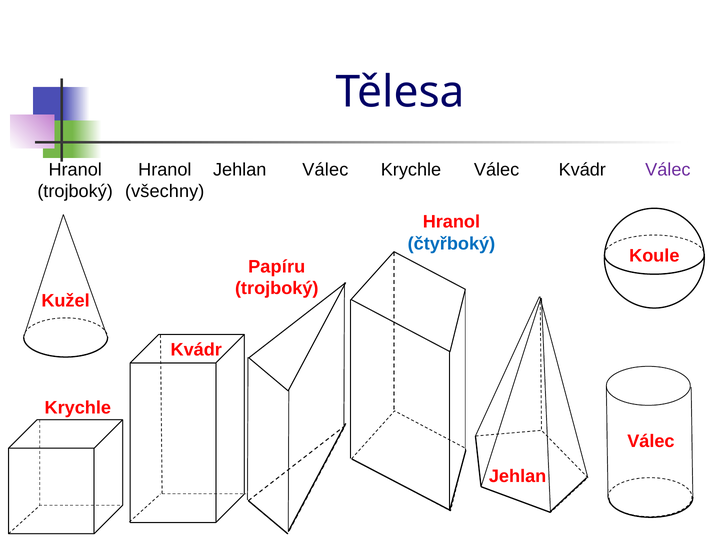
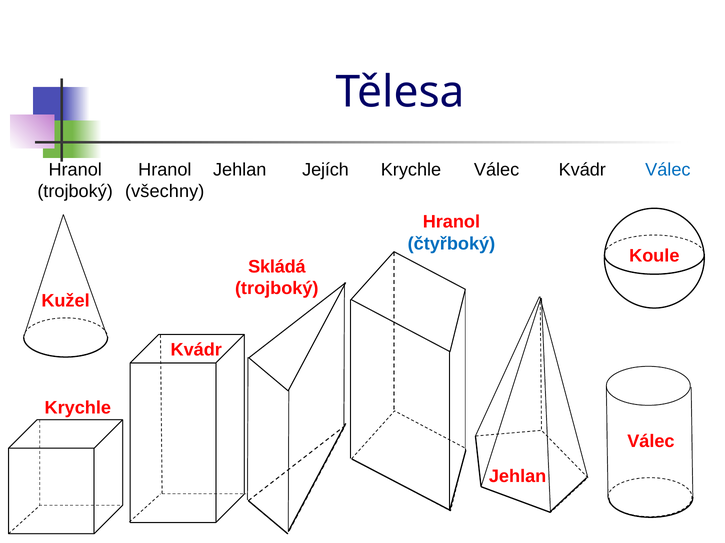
Jehlan Válec: Válec -> Jejích
Válec at (668, 170) colour: purple -> blue
Papíru: Papíru -> Skládá
